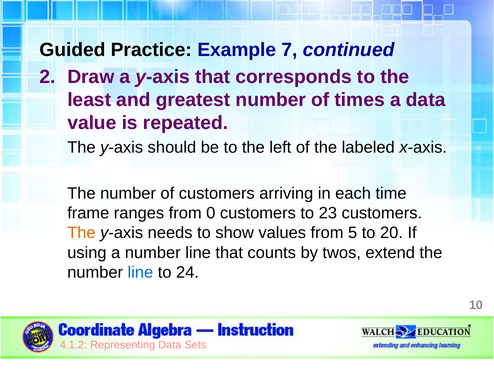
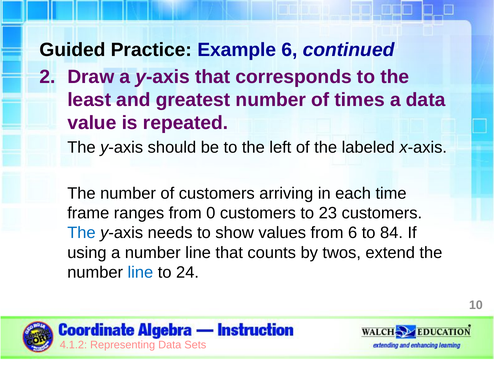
Example 7: 7 -> 6
The at (81, 233) colour: orange -> blue
from 5: 5 -> 6
20: 20 -> 84
